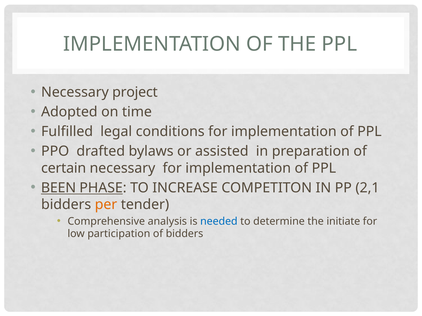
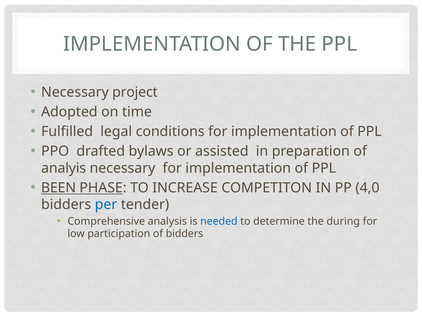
certain: certain -> analyis
2,1: 2,1 -> 4,0
per colour: orange -> blue
initiate: initiate -> during
